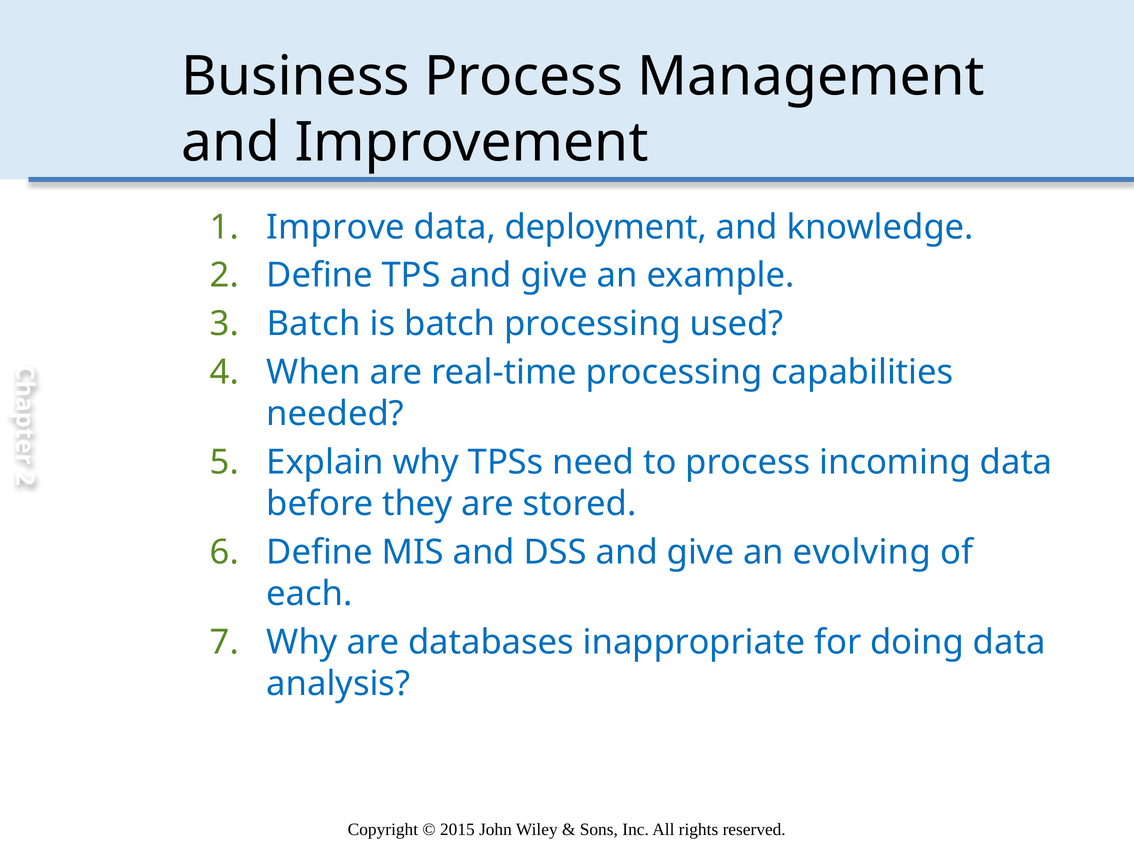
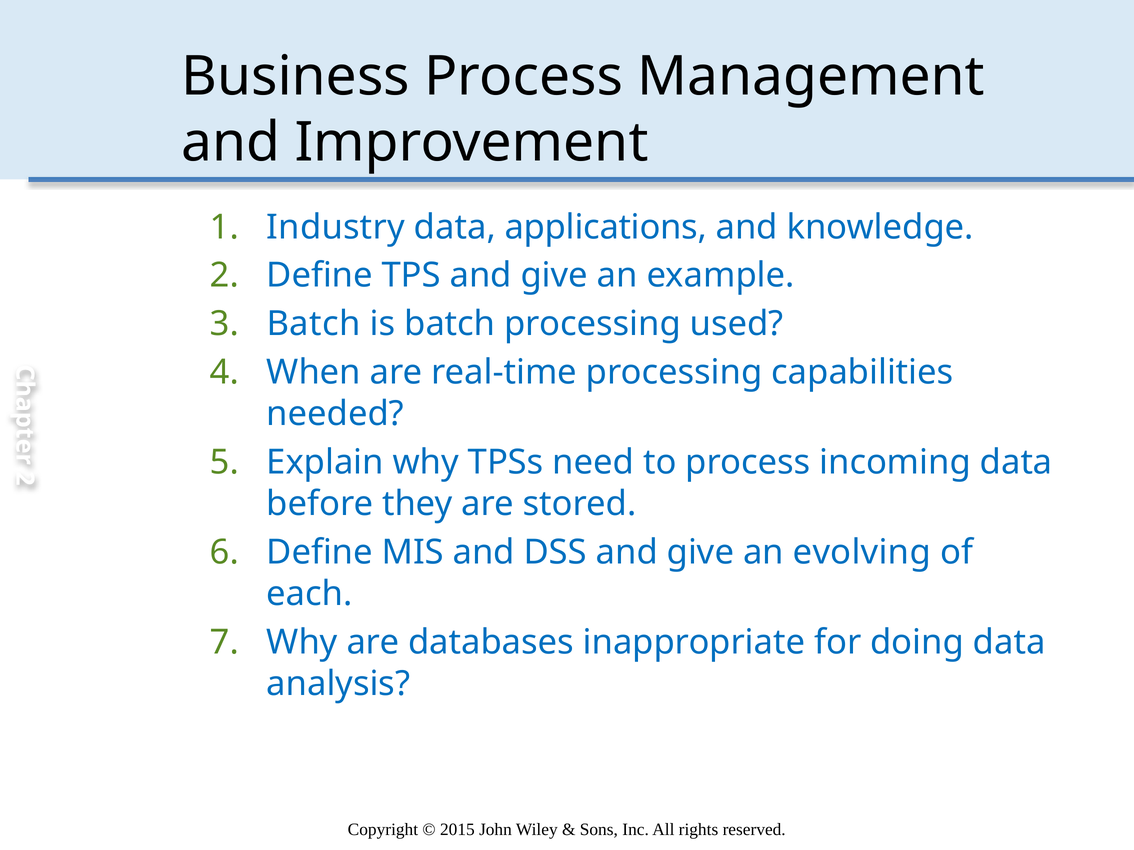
Improve: Improve -> Industry
deployment: deployment -> applications
